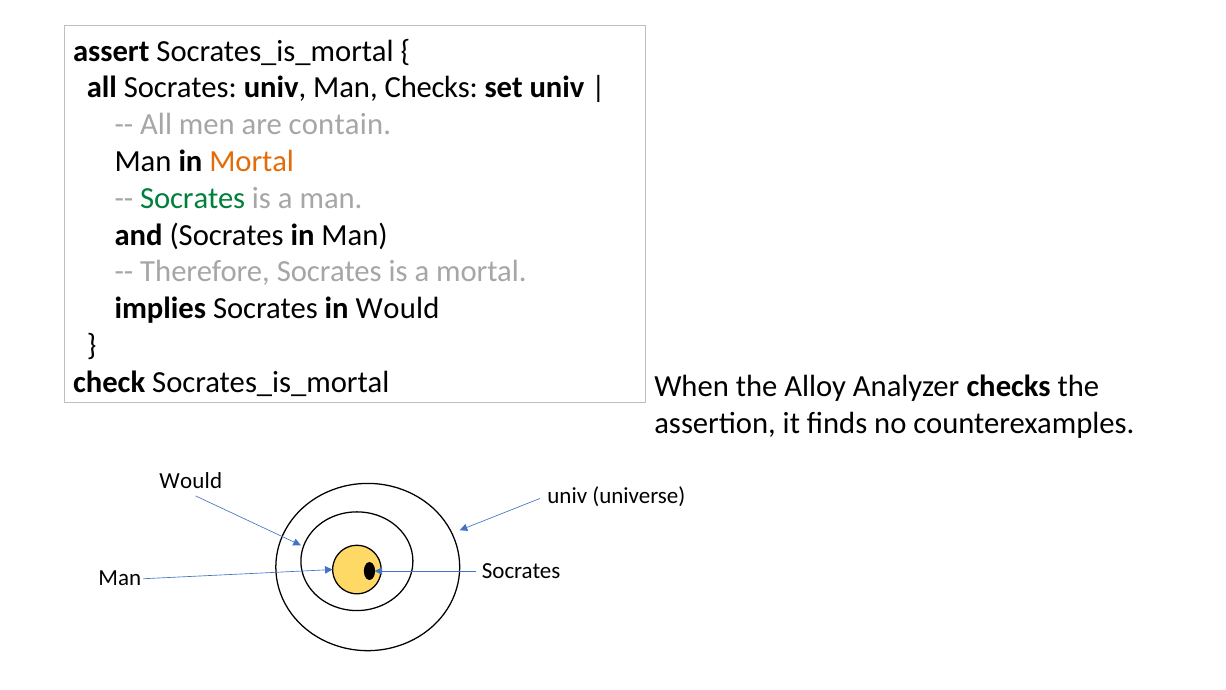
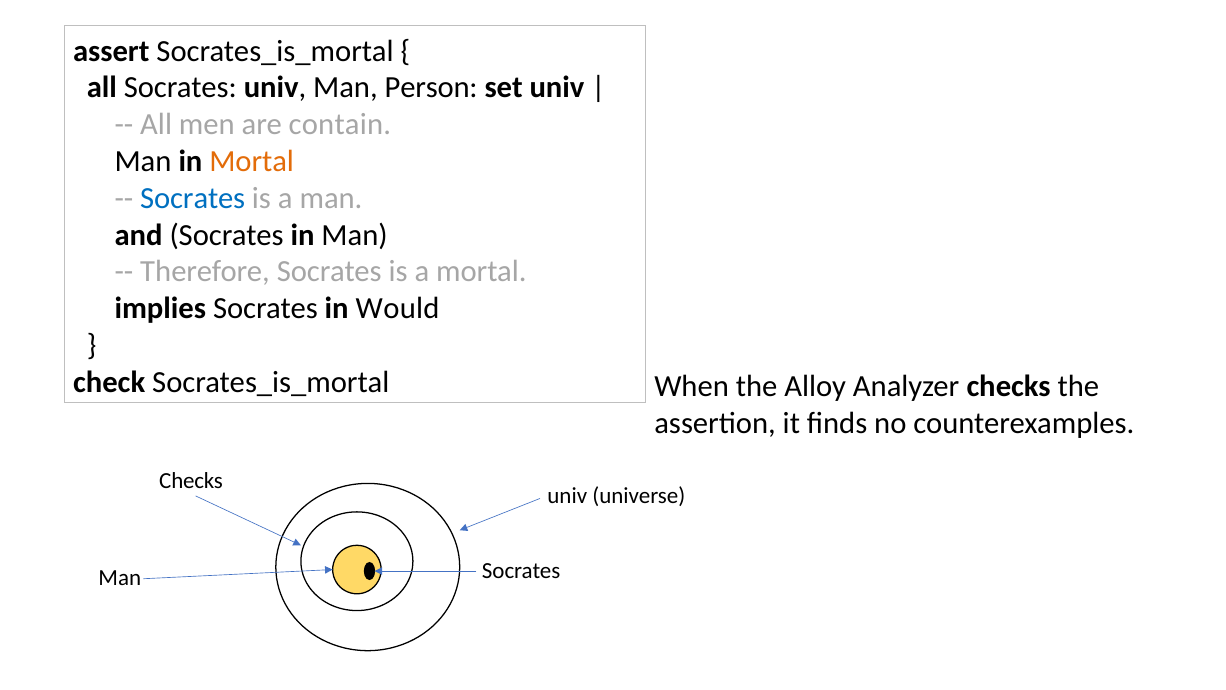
Man Checks: Checks -> Person
Socrates at (193, 198) colour: green -> blue
Would at (191, 481): Would -> Checks
